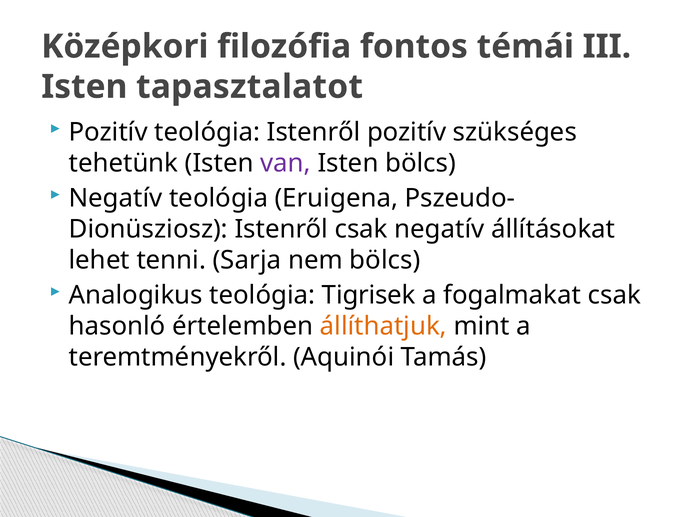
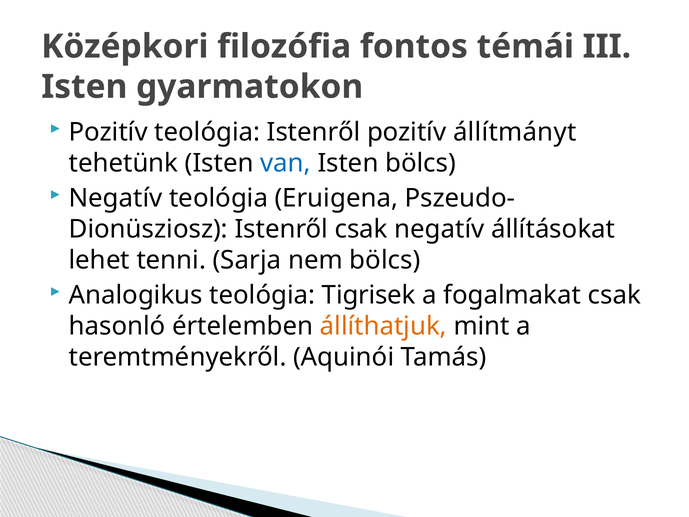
tapasztalatot: tapasztalatot -> gyarmatokon
szükséges: szükséges -> állítmányt
van colour: purple -> blue
